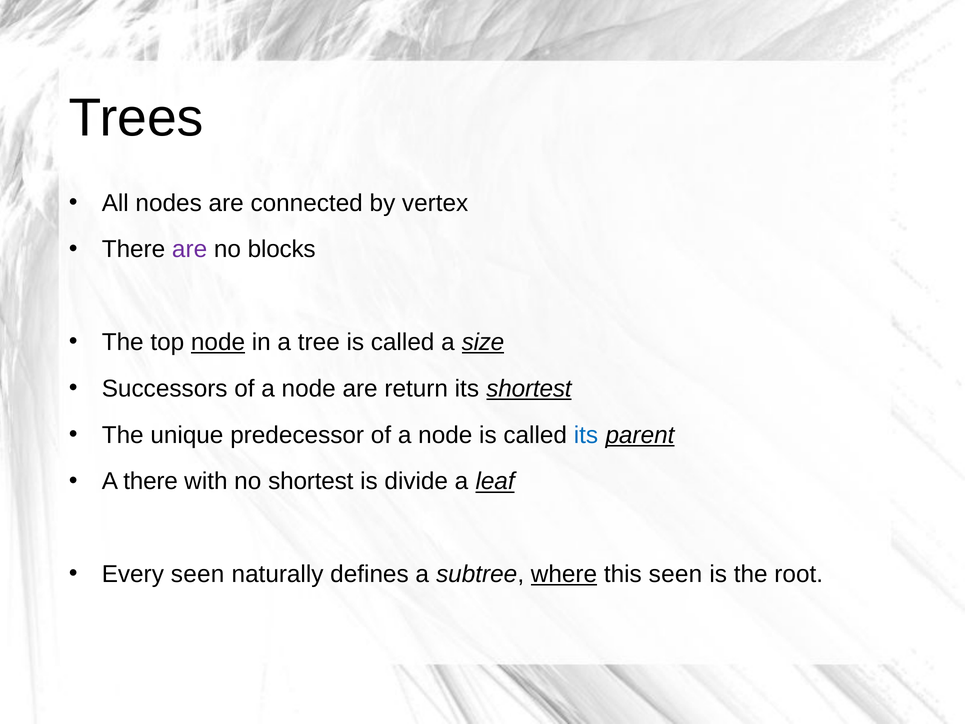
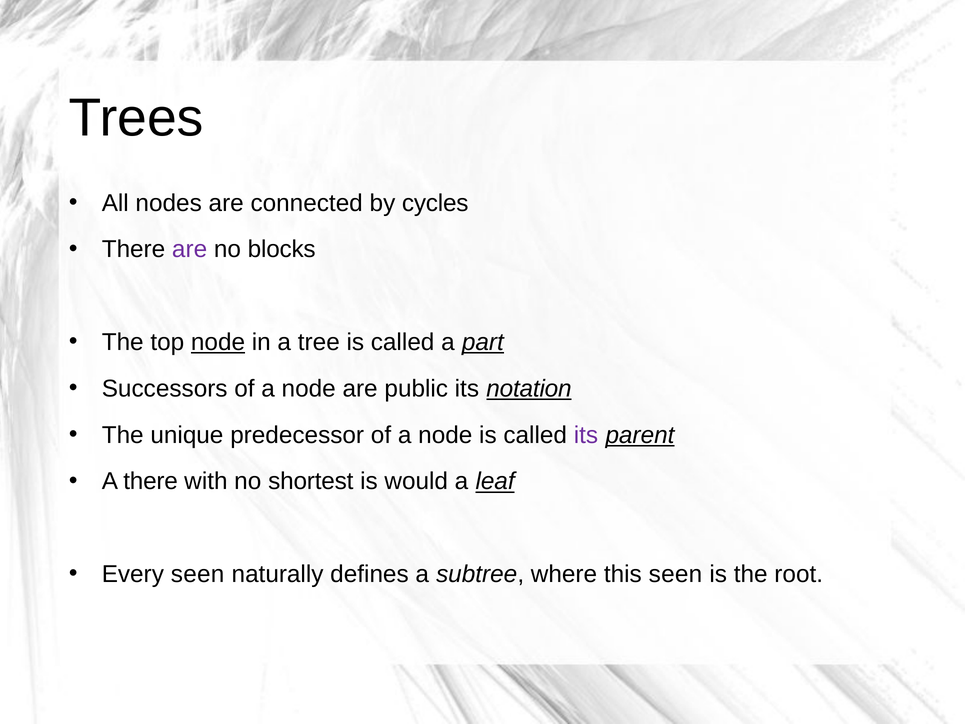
vertex: vertex -> cycles
size: size -> part
return: return -> public
its shortest: shortest -> notation
its at (586, 435) colour: blue -> purple
divide: divide -> would
where underline: present -> none
